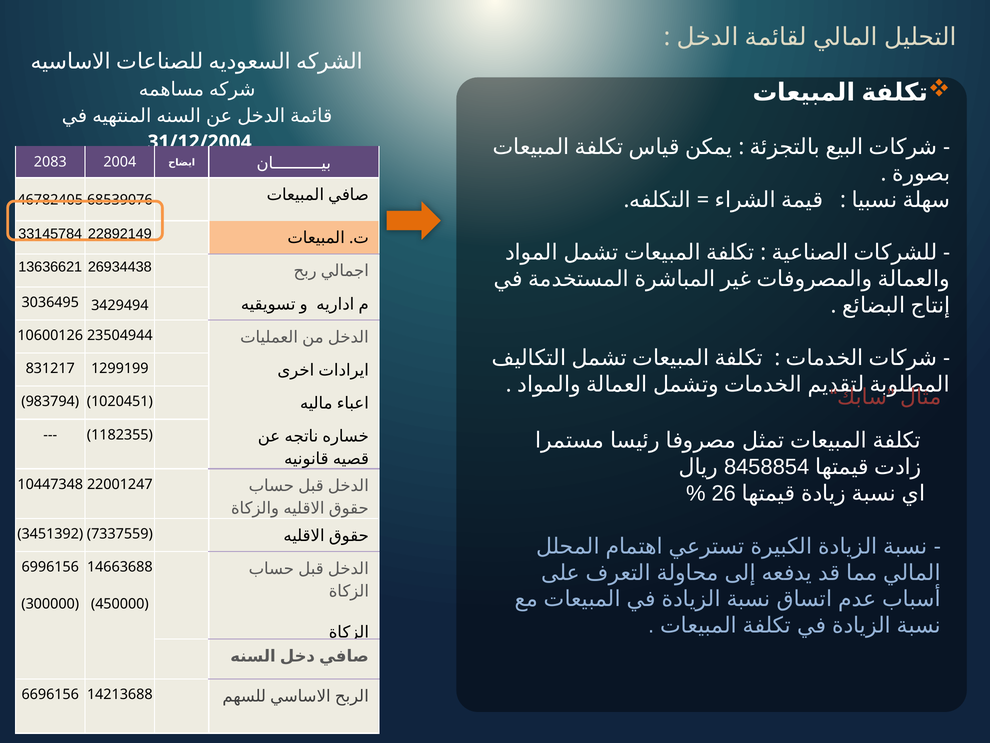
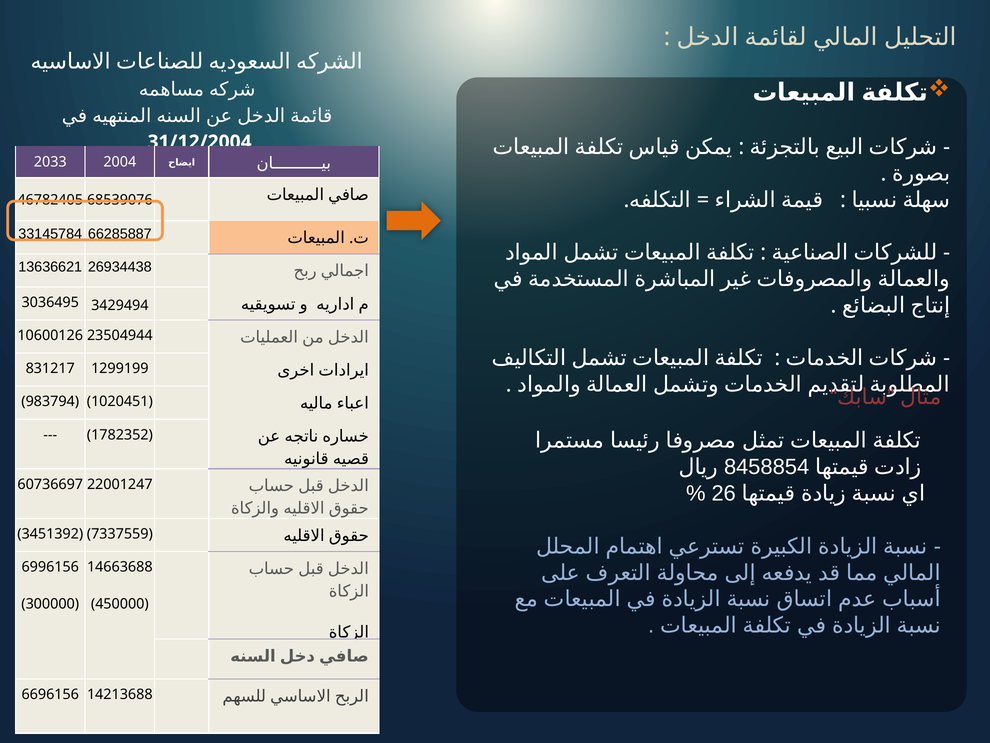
2083: 2083 -> 2033
22892149: 22892149 -> 66285887
1182355: 1182355 -> 1782352
10447348: 10447348 -> 60736697
